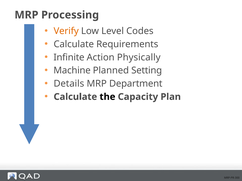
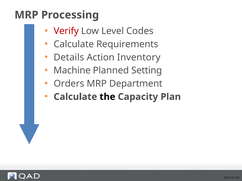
Verify colour: orange -> red
Infinite: Infinite -> Details
Physically: Physically -> Inventory
Details: Details -> Orders
